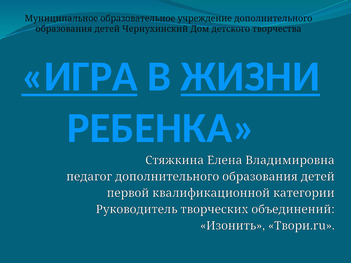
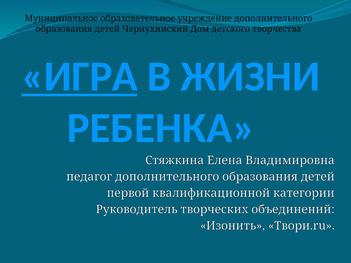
ЖИЗНИ underline: present -> none
